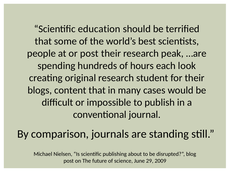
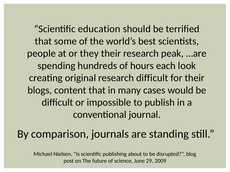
or post: post -> they
research student: student -> difficult
